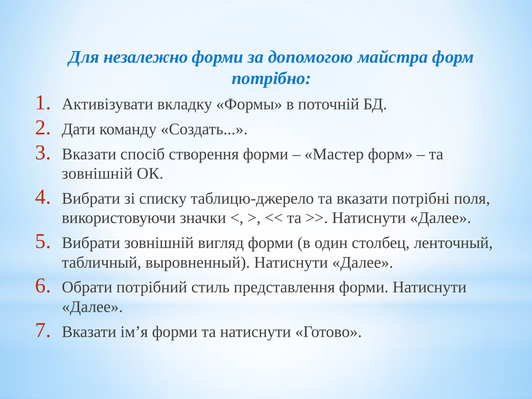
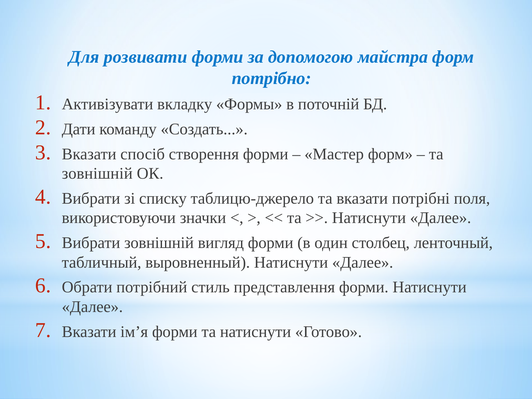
незалежно: незалежно -> розвивати
